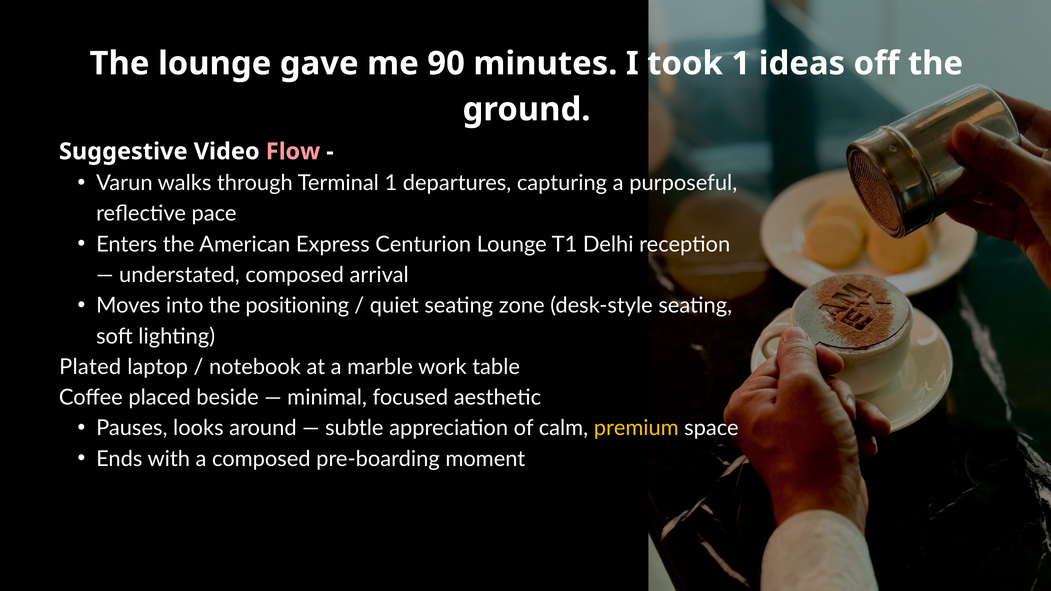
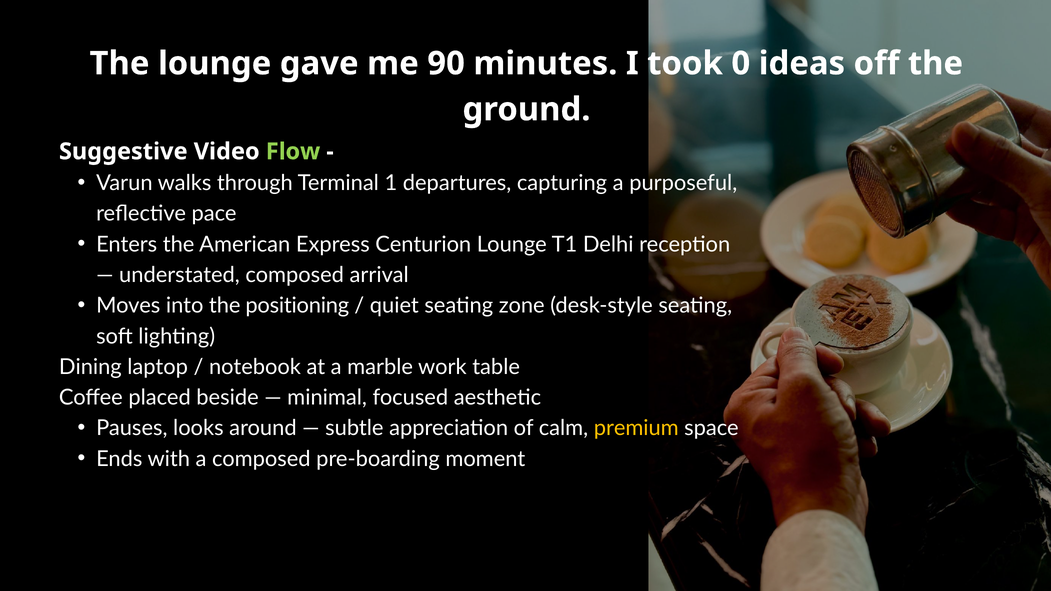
took 1: 1 -> 0
Flow colour: pink -> light green
Plated: Plated -> Dining
